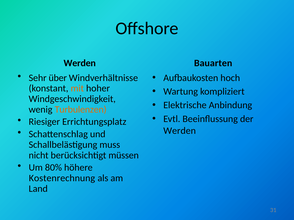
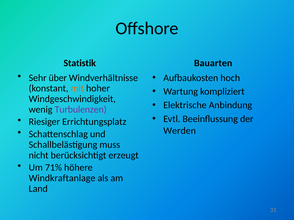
Werden at (80, 63): Werden -> Statistik
Turbulenzen colour: orange -> purple
müssen: müssen -> erzeugt
80%: 80% -> 71%
Kostenrechnung: Kostenrechnung -> Windkraftanlage
